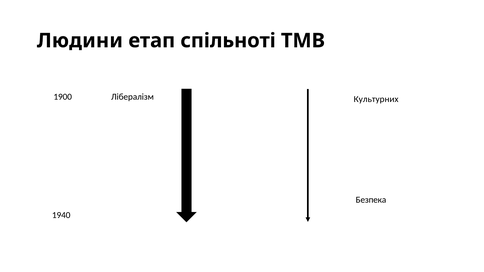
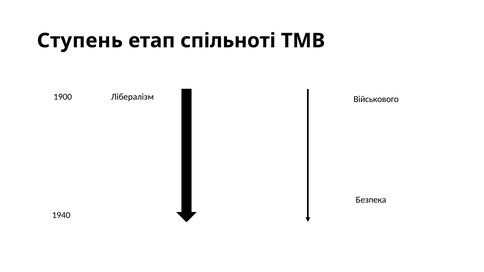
Людини: Людини -> Ступень
Культурних: Культурних -> Військового
